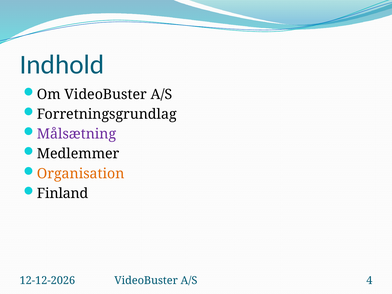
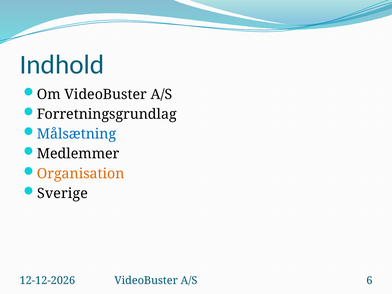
Målsætning colour: purple -> blue
Finland: Finland -> Sverige
4: 4 -> 6
